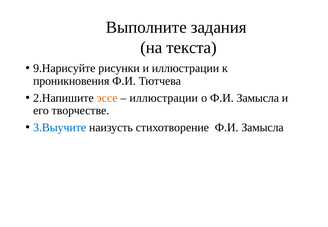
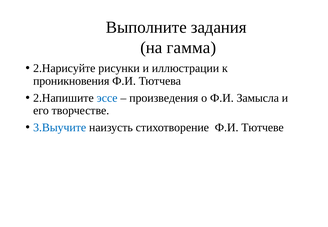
текста: текста -> гамма
9.Нарисуйте: 9.Нарисуйте -> 2.Нарисуйте
эссе colour: orange -> blue
иллюстрации at (164, 98): иллюстрации -> произведения
стихотворение Ф.И Замысла: Замысла -> Тютчеве
